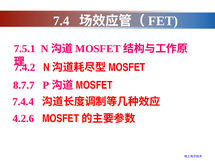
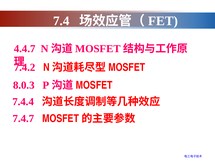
7.5.1: 7.5.1 -> 4.4.7
8.7.7: 8.7.7 -> 8.0.3
4.2.6: 4.2.6 -> 7.4.7
